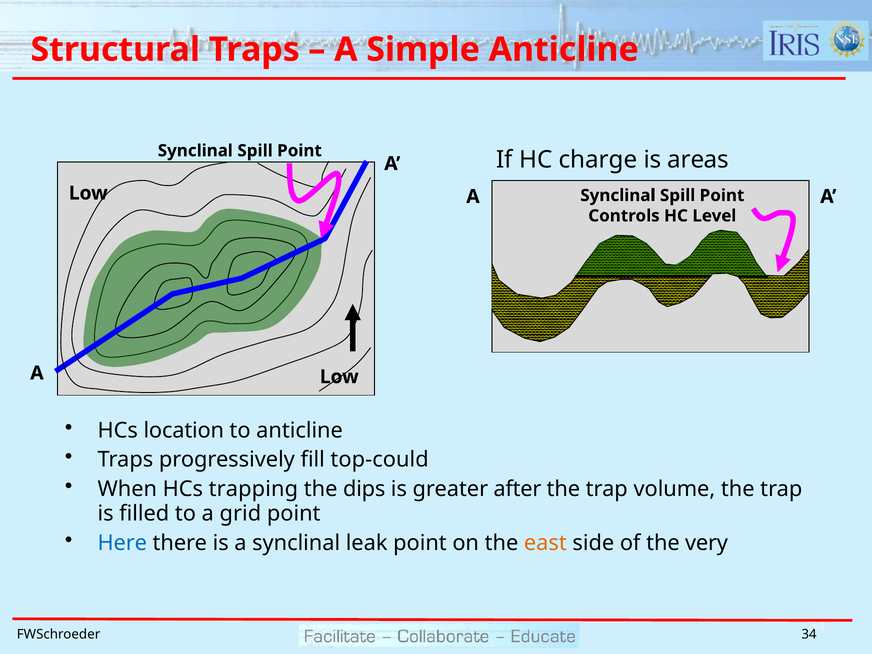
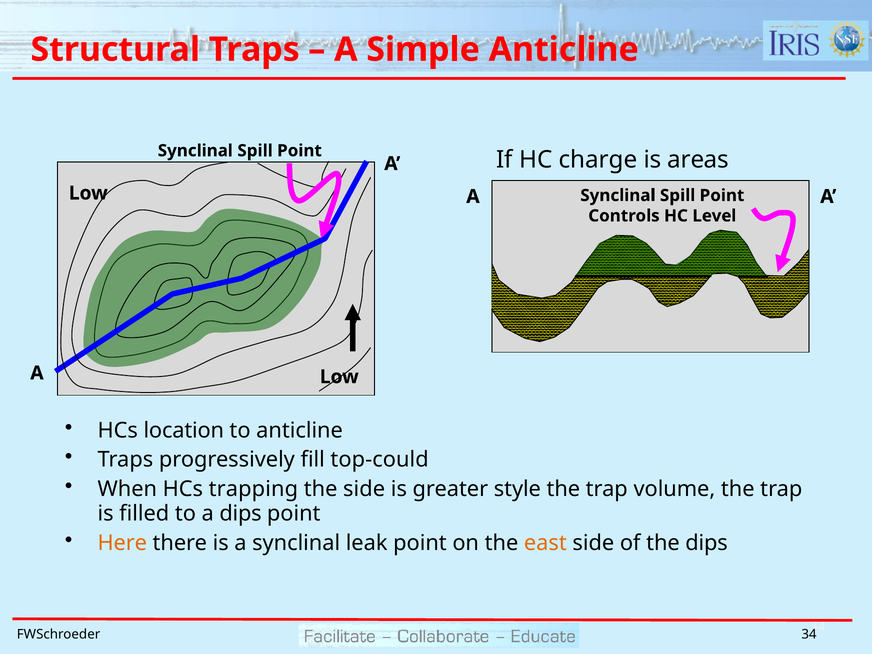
the dips: dips -> side
after: after -> style
a grid: grid -> dips
Here colour: blue -> orange
the very: very -> dips
